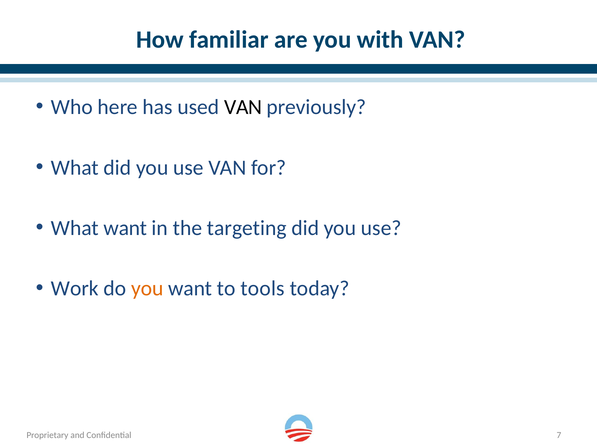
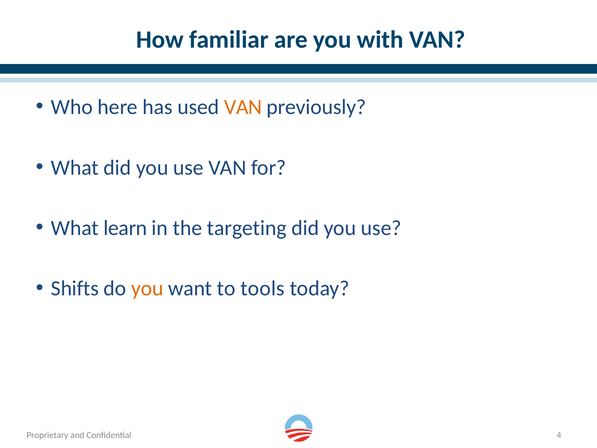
VAN at (243, 107) colour: black -> orange
What want: want -> learn
Work: Work -> Shifts
7: 7 -> 4
